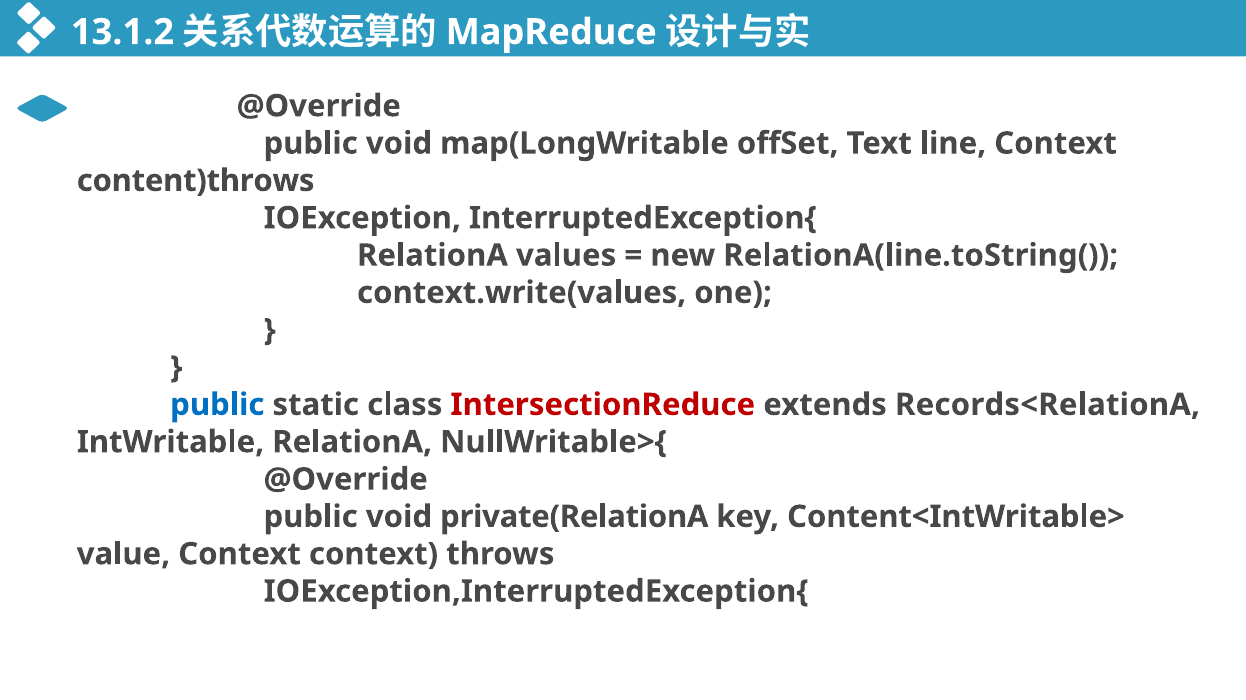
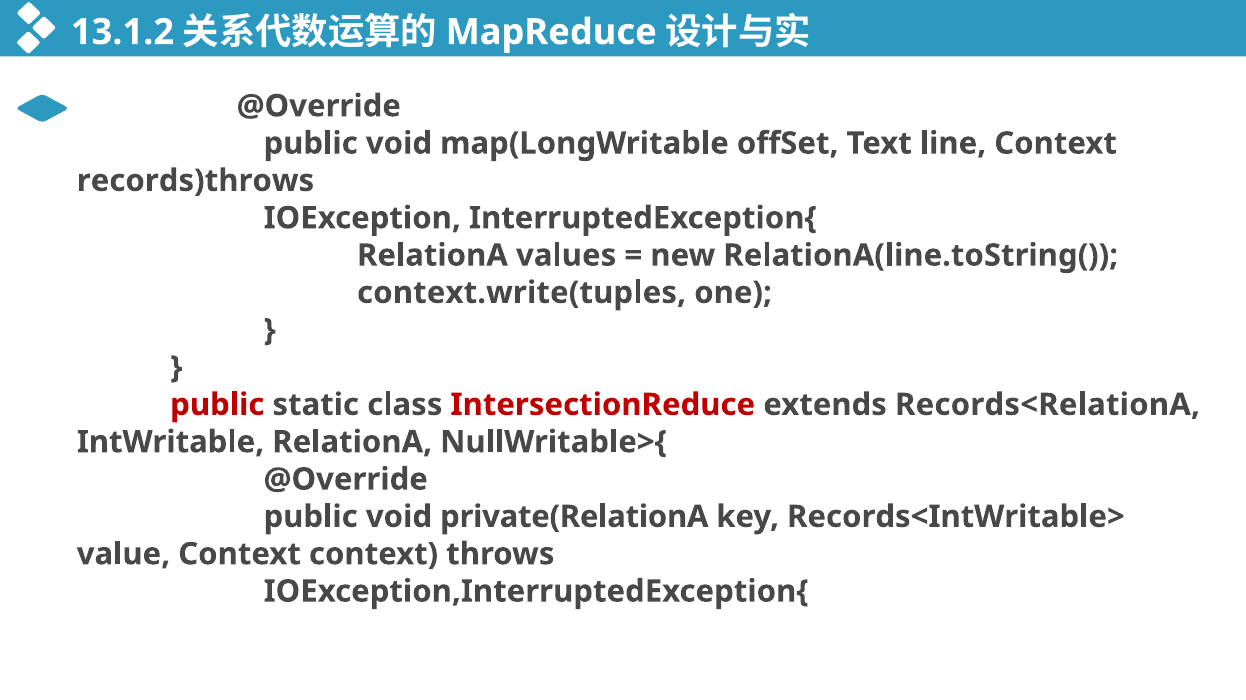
content)throws: content)throws -> records)throws
context.write(values: context.write(values -> context.write(tuples
public at (217, 405) colour: blue -> red
Content<IntWritable>: Content<IntWritable> -> Records<IntWritable>
